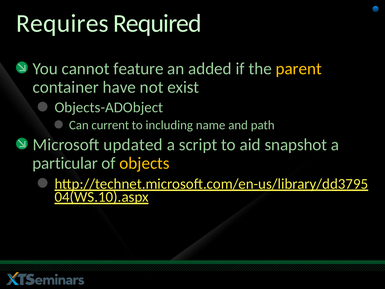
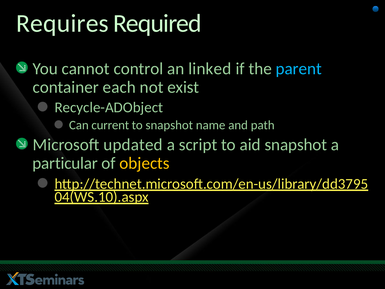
feature: feature -> control
added: added -> linked
parent colour: yellow -> light blue
have: have -> each
Objects-ADObject: Objects-ADObject -> Recycle-ADObject
to including: including -> snapshot
